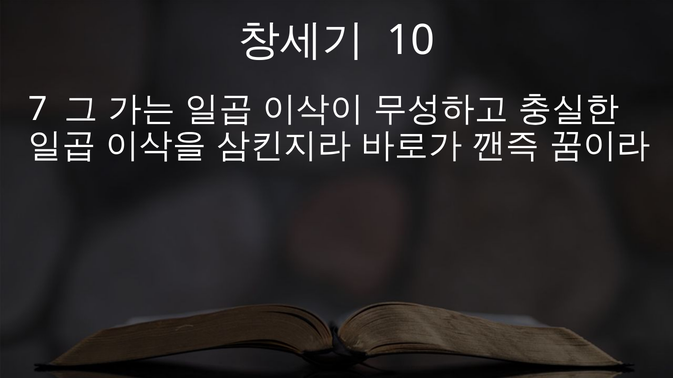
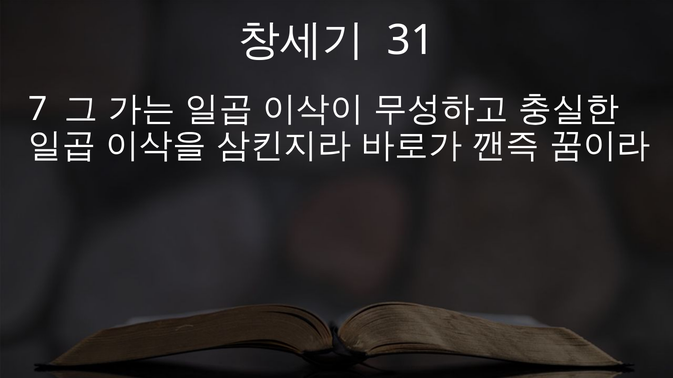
10: 10 -> 31
